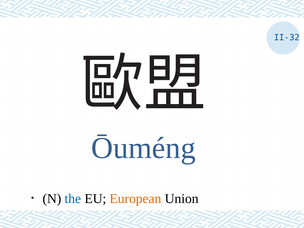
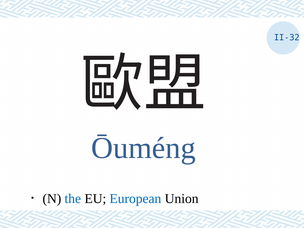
European colour: orange -> blue
